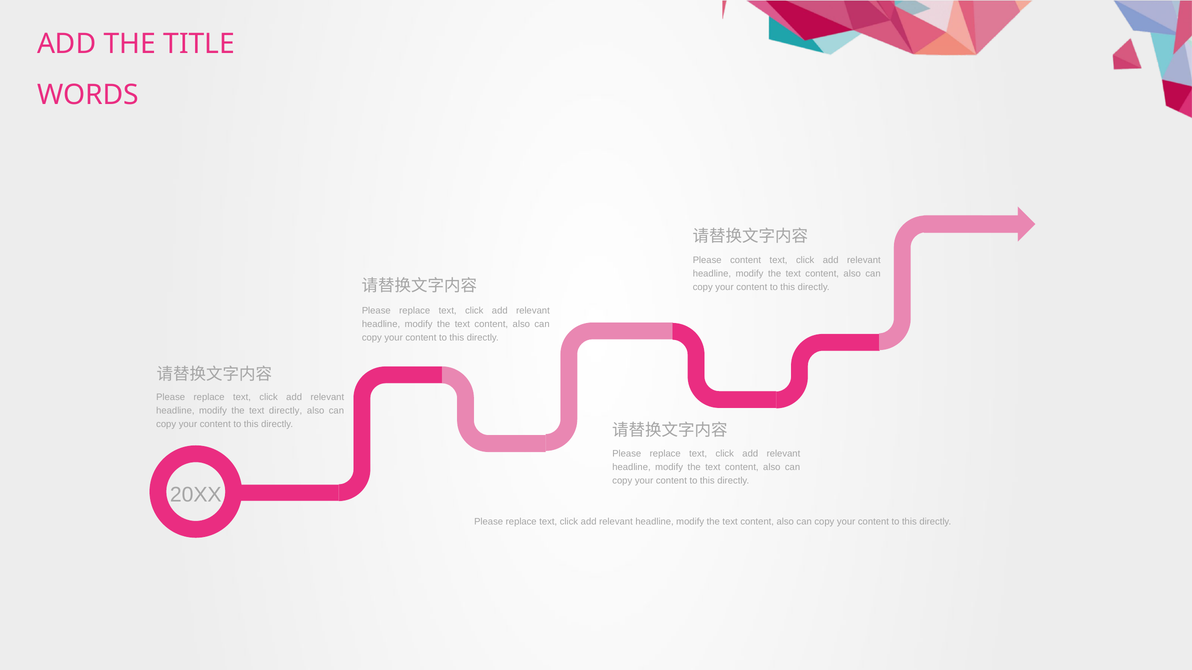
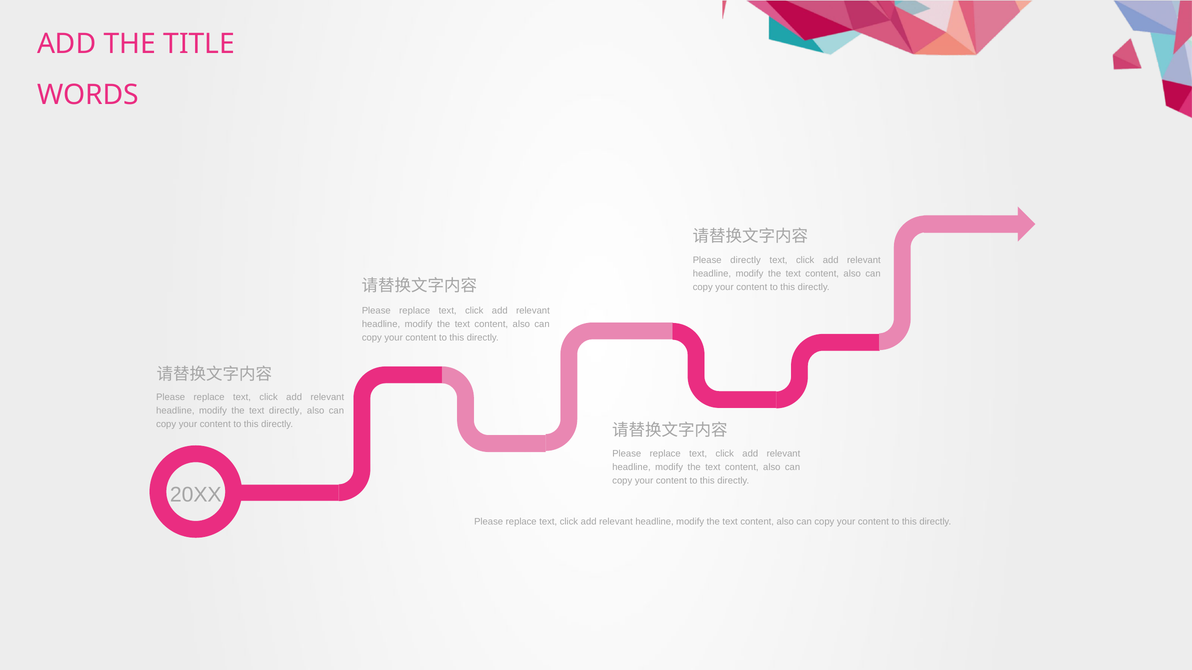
Please content: content -> directly
